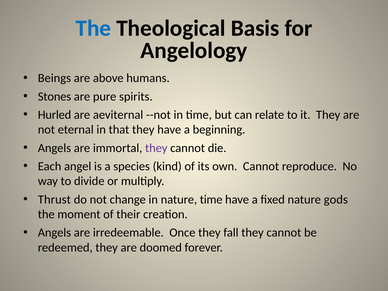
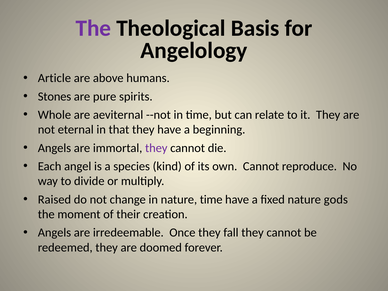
The at (93, 28) colour: blue -> purple
Beings: Beings -> Article
Hurled: Hurled -> Whole
Thrust: Thrust -> Raised
